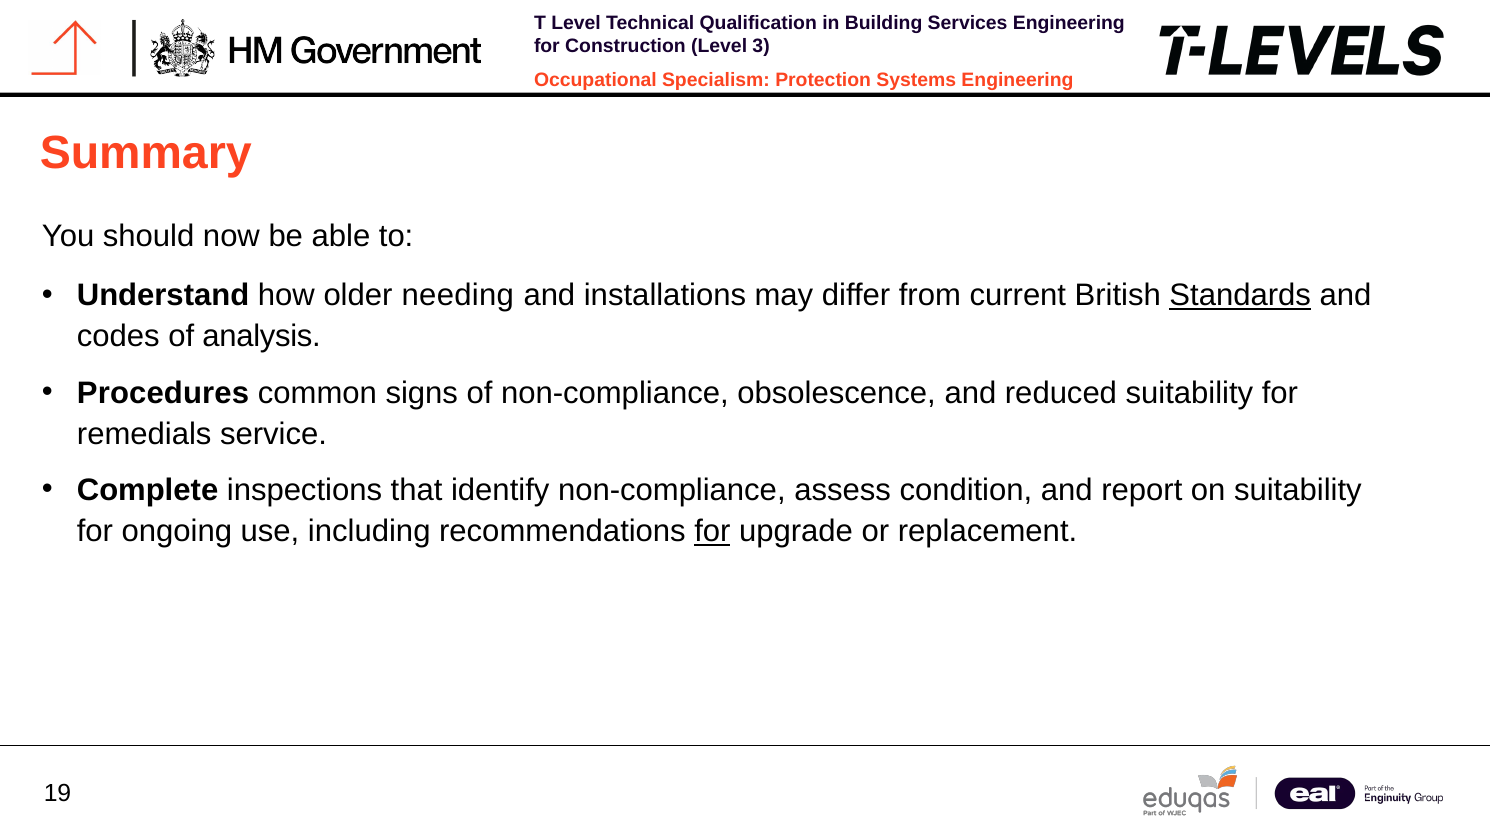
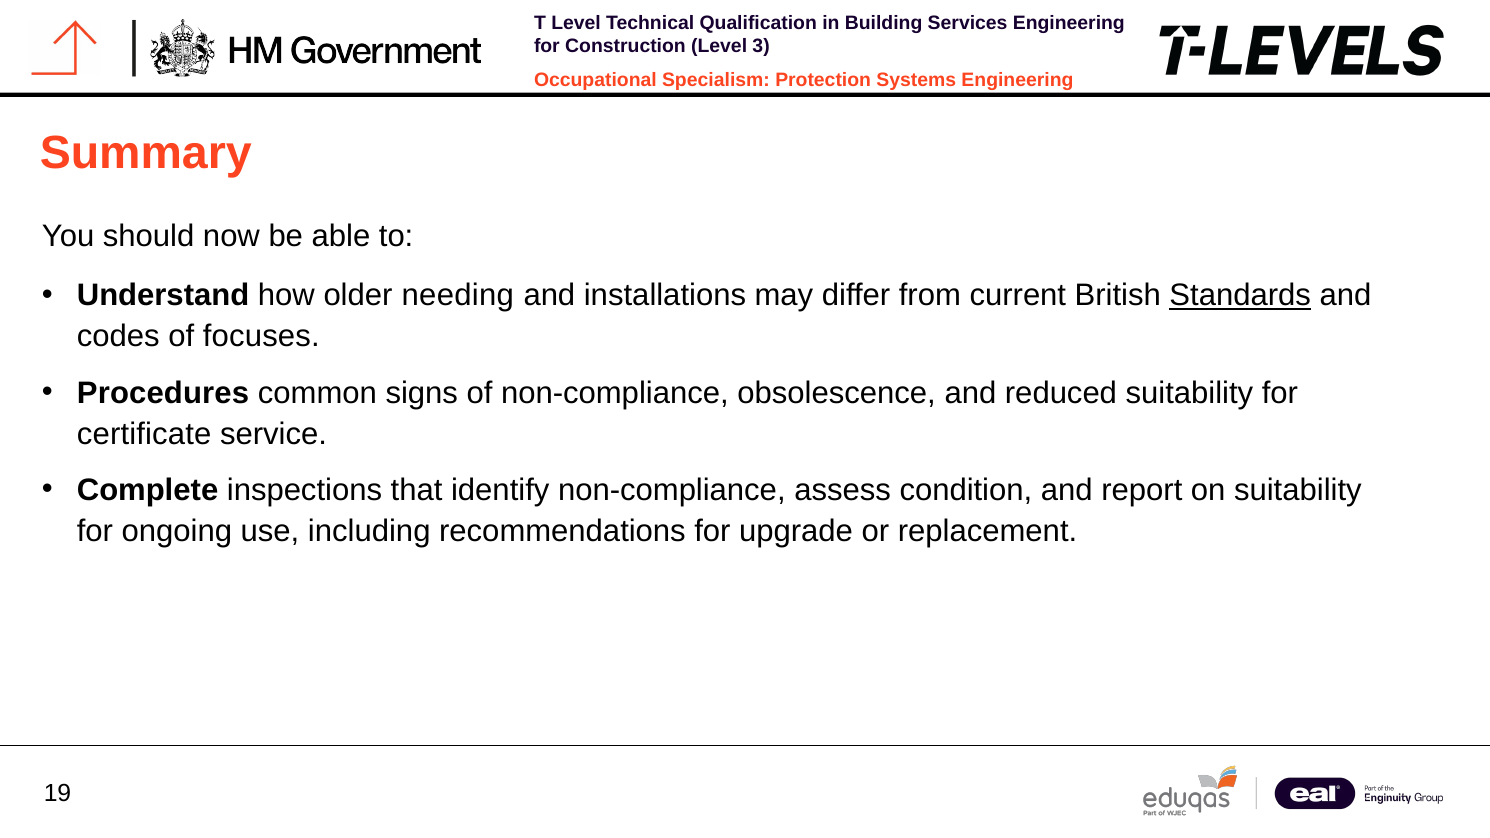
analysis: analysis -> focuses
remedials: remedials -> certificate
for at (712, 531) underline: present -> none
